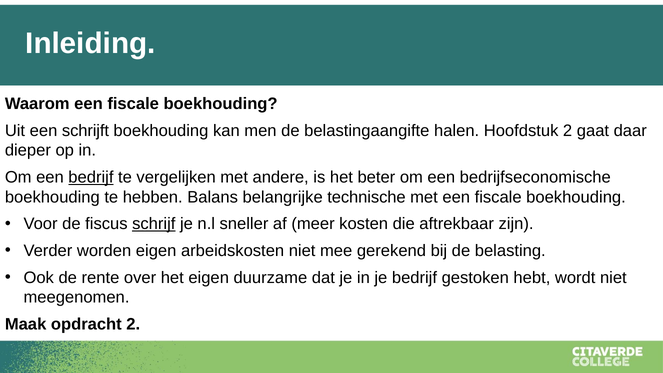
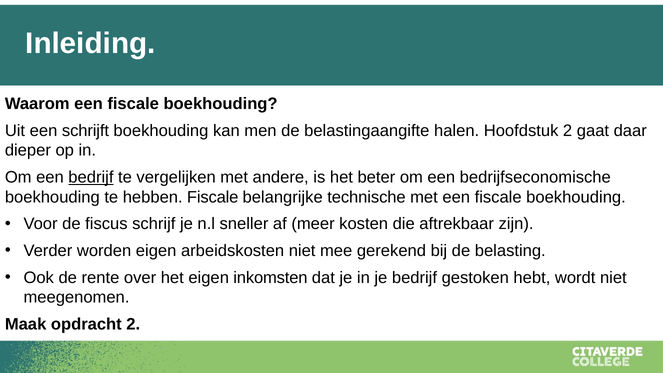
hebben Balans: Balans -> Fiscale
schrijf underline: present -> none
duurzame: duurzame -> inkomsten
